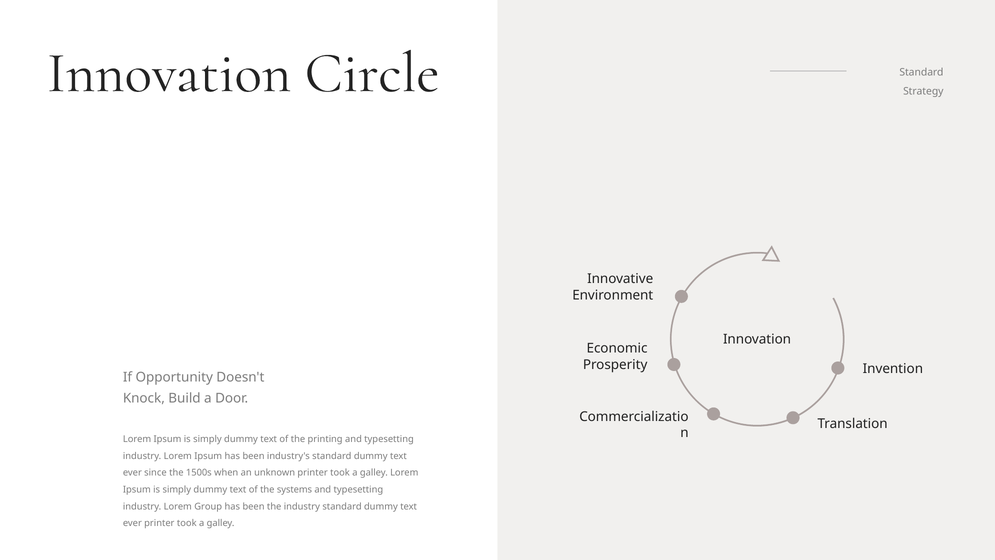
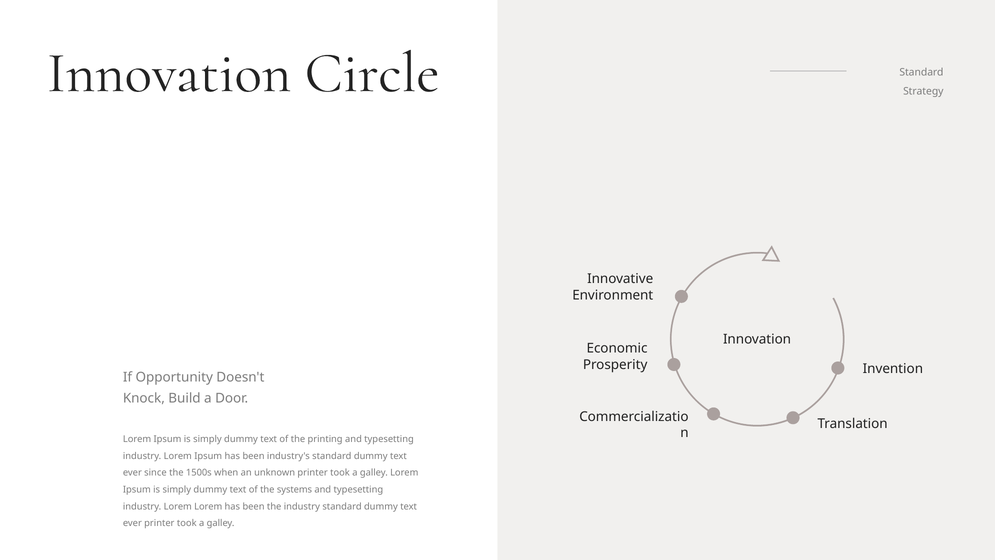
Lorem Group: Group -> Lorem
